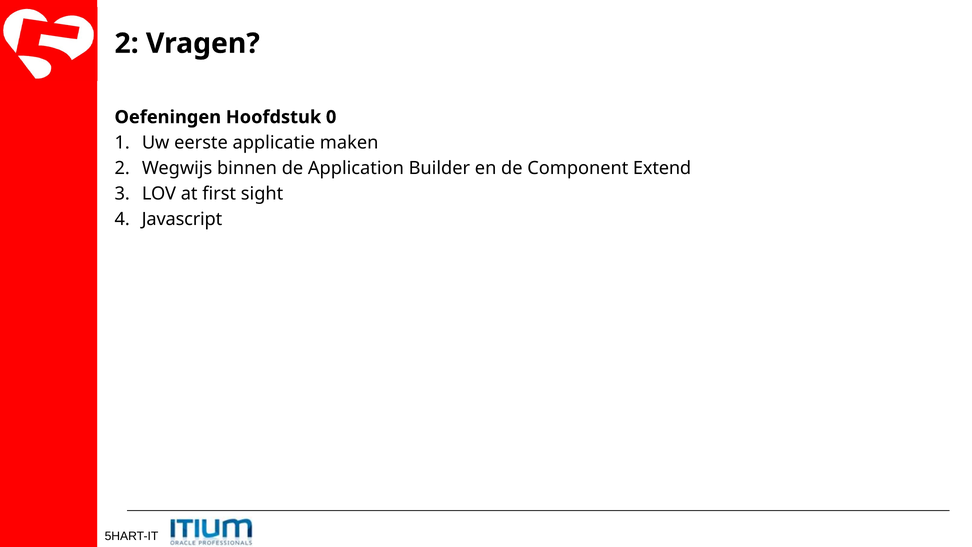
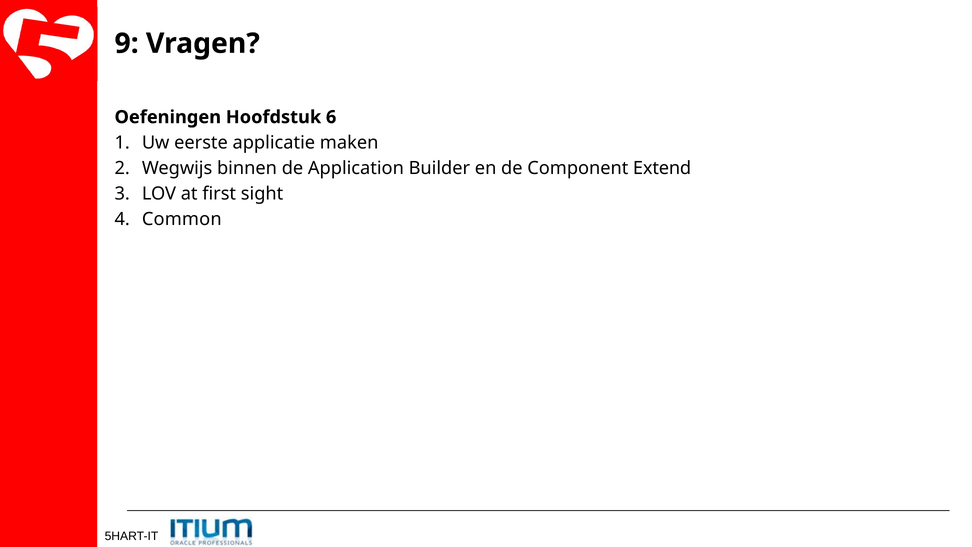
2 at (127, 43): 2 -> 9
0: 0 -> 6
Javascript: Javascript -> Common
